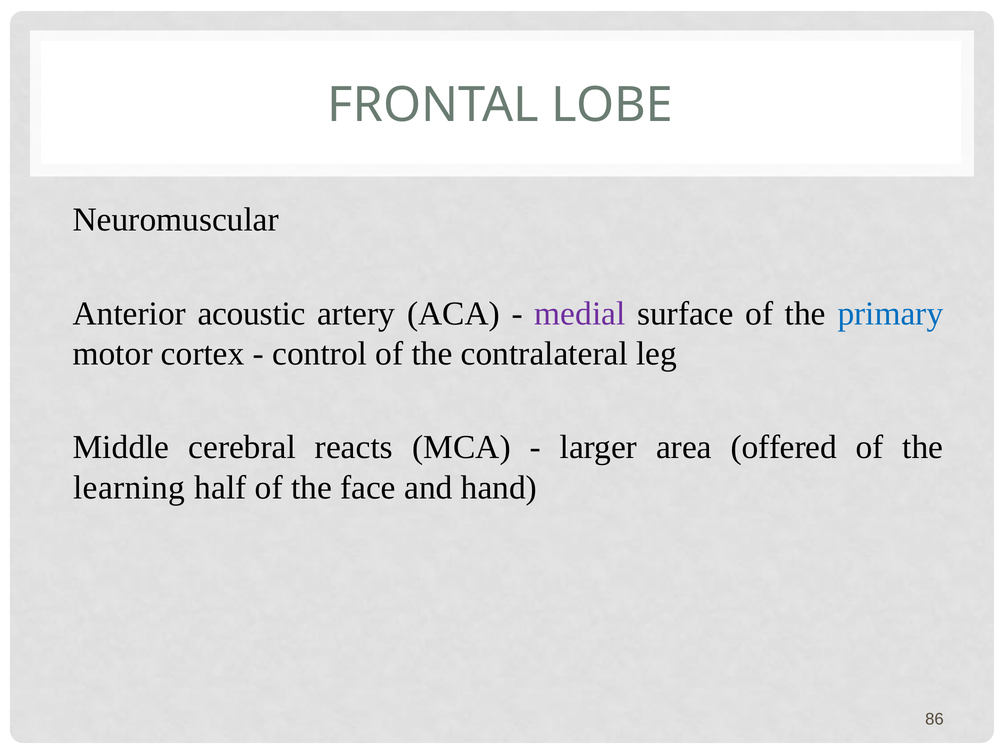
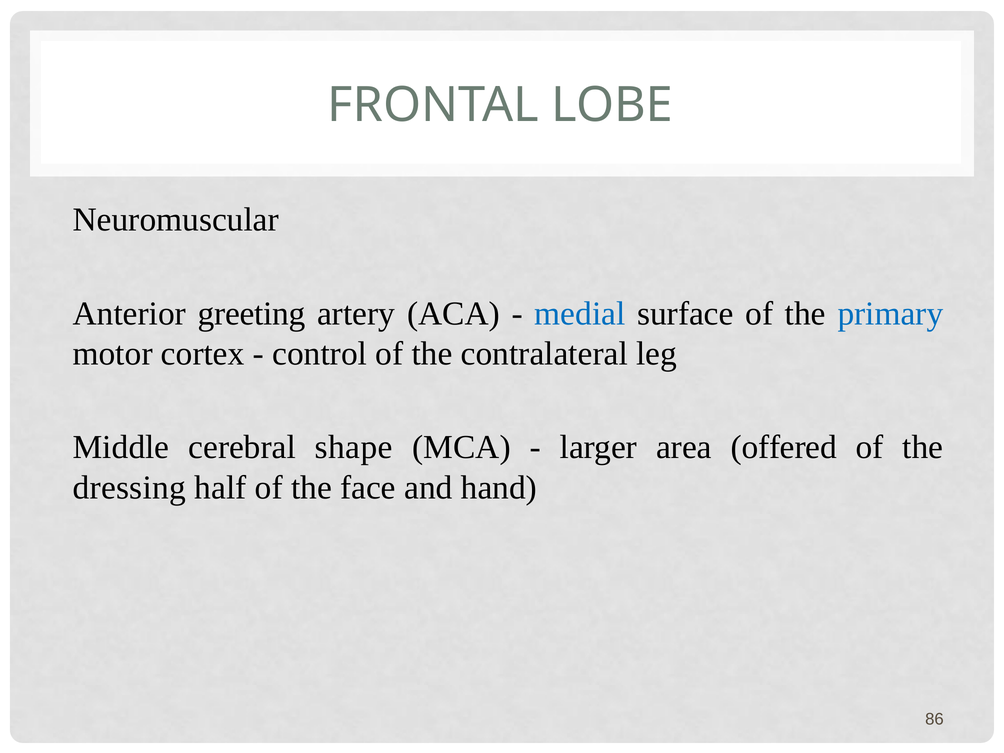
acoustic: acoustic -> greeting
medial colour: purple -> blue
reacts: reacts -> shape
learning: learning -> dressing
